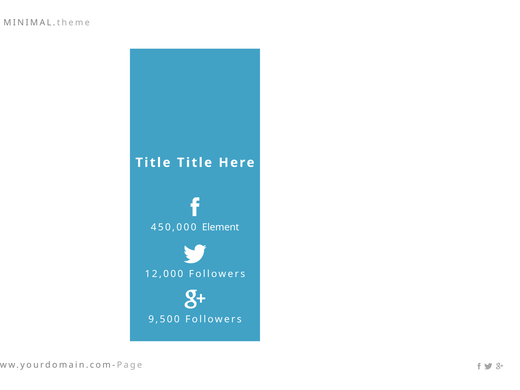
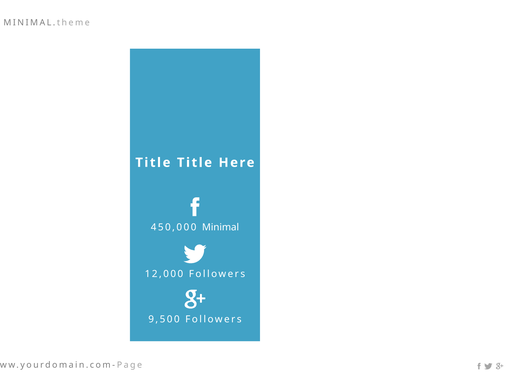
Element: Element -> Minimal
